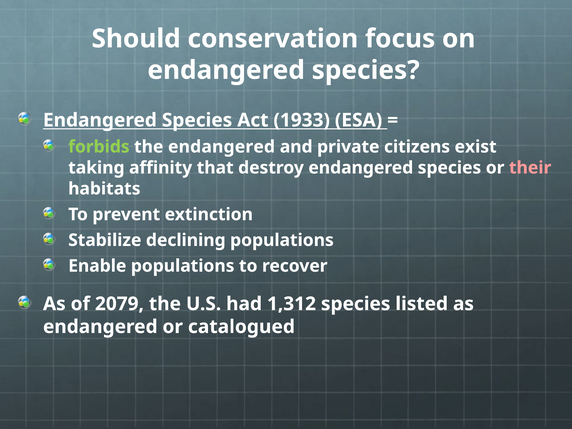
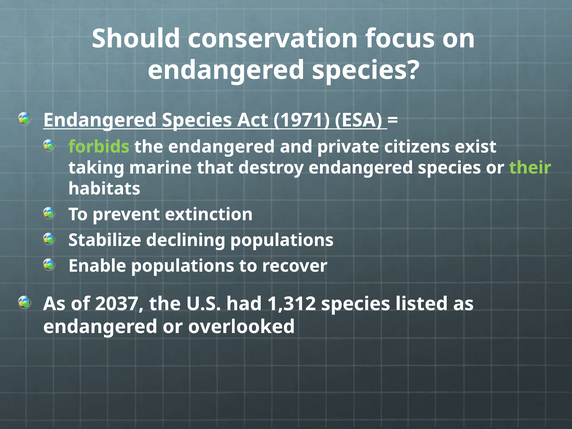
1933: 1933 -> 1971
affinity: affinity -> marine
their colour: pink -> light green
2079: 2079 -> 2037
catalogued: catalogued -> overlooked
